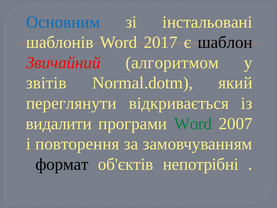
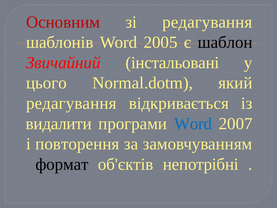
Основним colour: blue -> red
зі інстальовані: інстальовані -> редагування
2017: 2017 -> 2005
алгоритмом: алгоритмом -> інстальовані
звітів: звітів -> цього
переглянути at (71, 103): переглянути -> редагування
Word at (193, 124) colour: green -> blue
